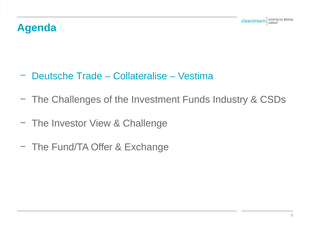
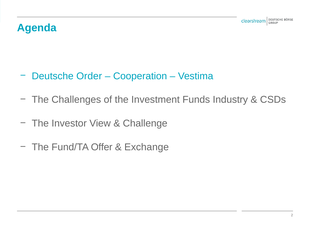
Trade: Trade -> Order
Collateralise: Collateralise -> Cooperation
